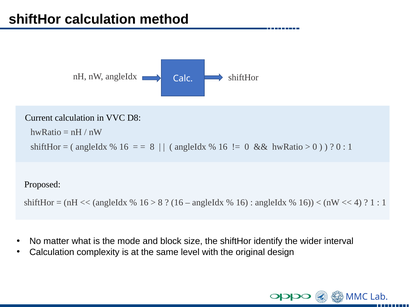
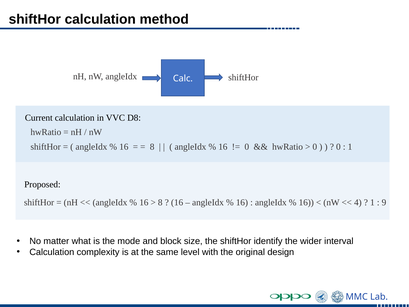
1 at (384, 202): 1 -> 9
